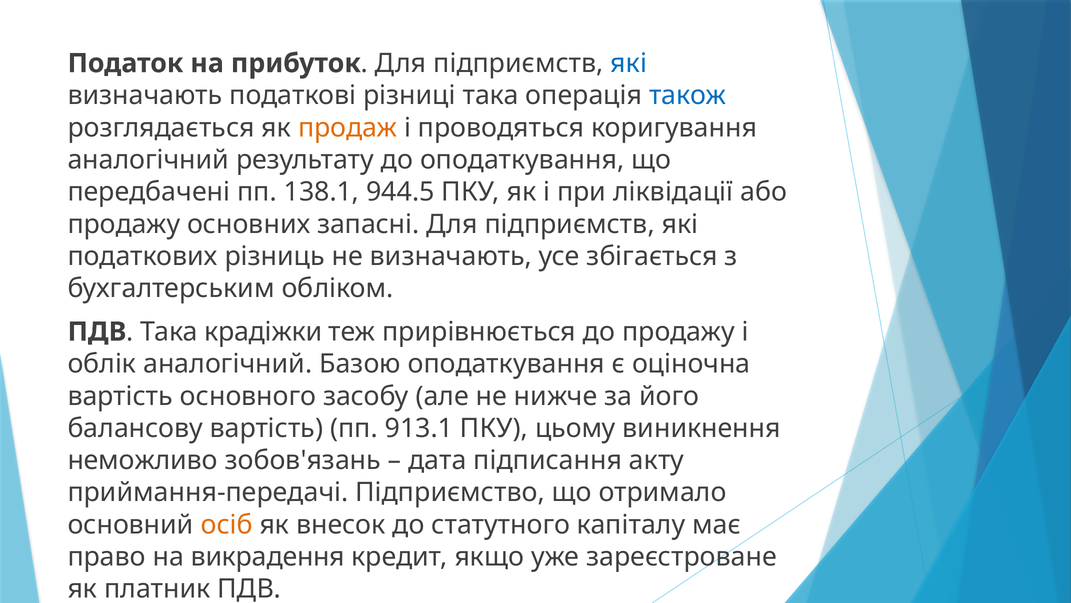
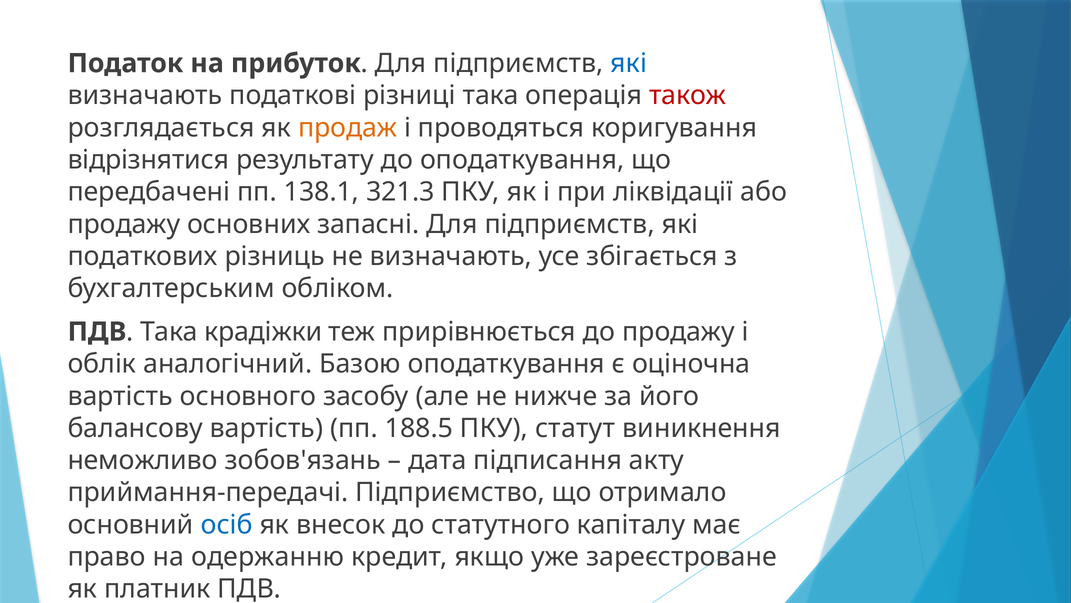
також colour: blue -> red
аналогічний at (148, 160): аналогічний -> відрізнятися
944.5: 944.5 -> 321.3
913.1: 913.1 -> 188.5
цьoму: цьoму -> статут
осіб colour: orange -> blue
викрадення: викрадення -> одержанню
